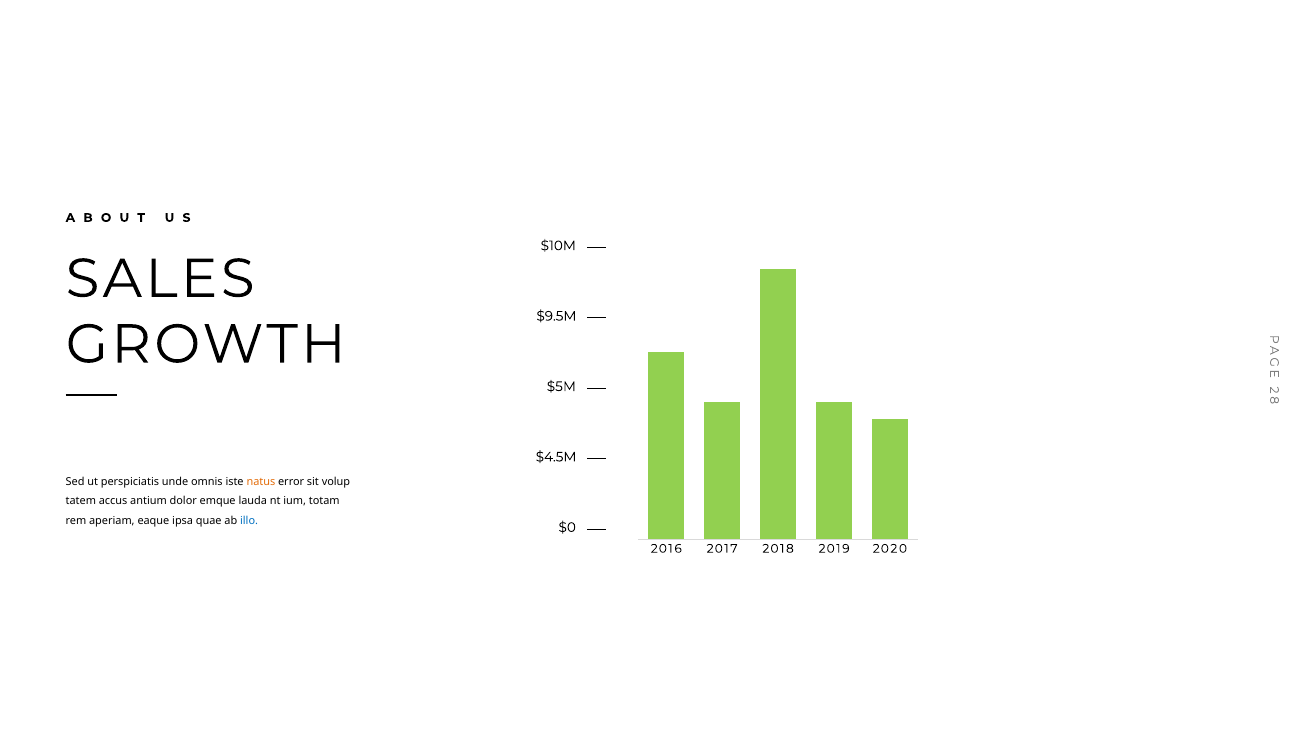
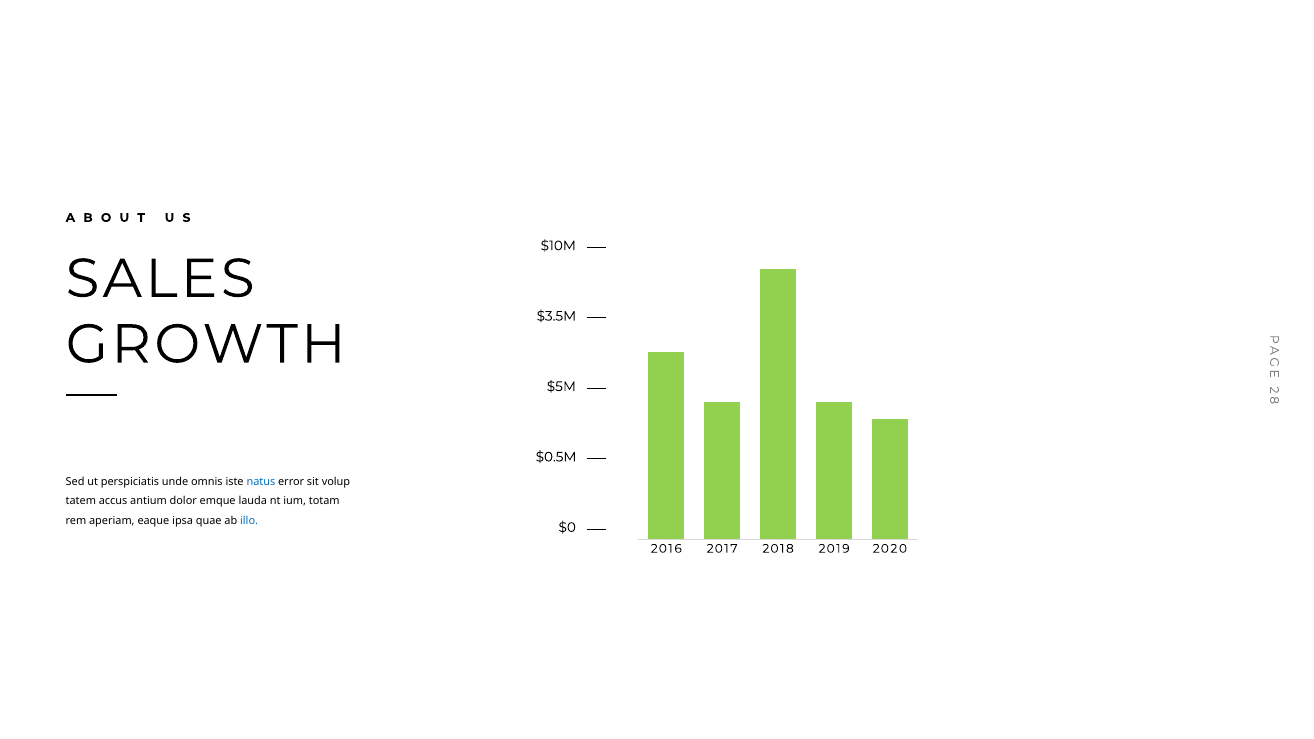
$9.5M: $9.5M -> $3.5M
$4.5M: $4.5M -> $0.5M
natus colour: orange -> blue
